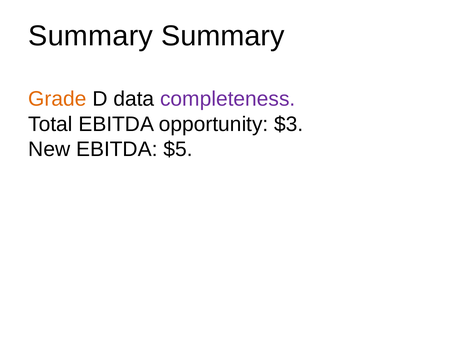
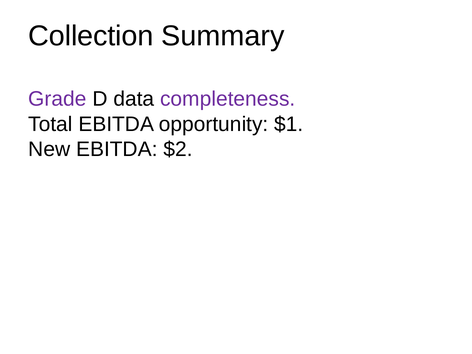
Summary at (91, 36): Summary -> Collection
Grade colour: orange -> purple
$3: $3 -> $1
$5: $5 -> $2
